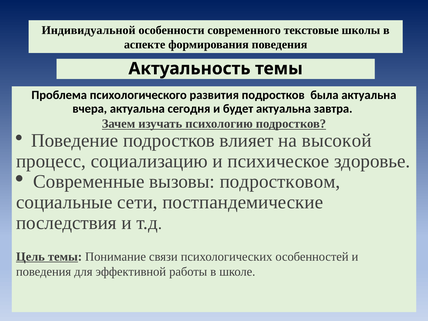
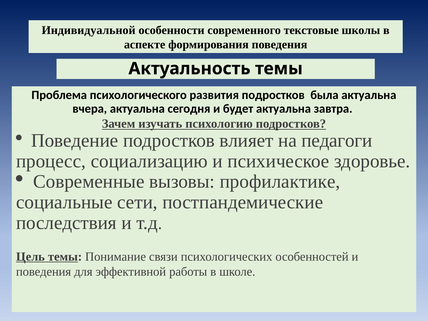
высокой: высокой -> педагоги
подростковом: подростковом -> профилактике
